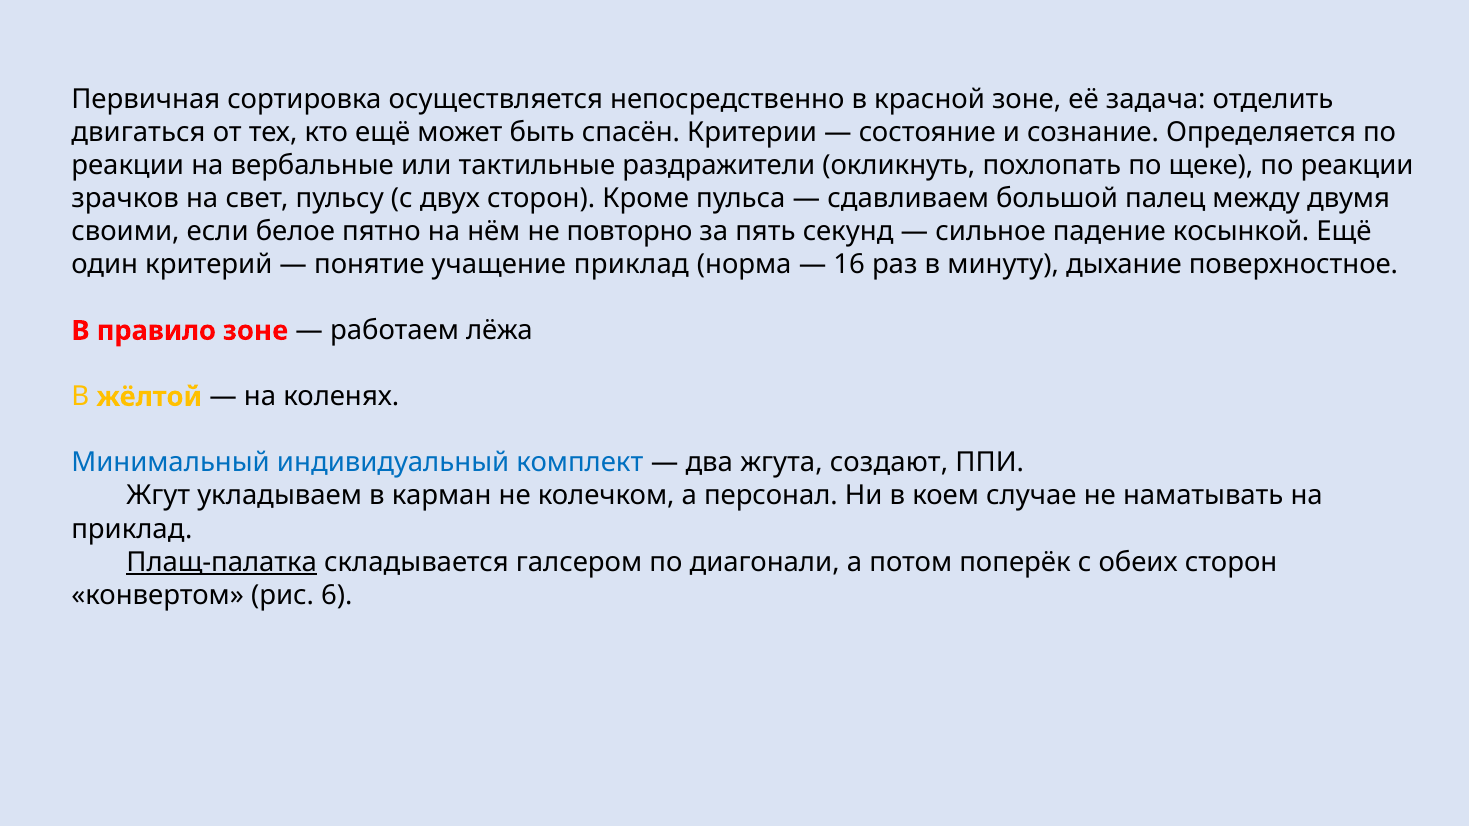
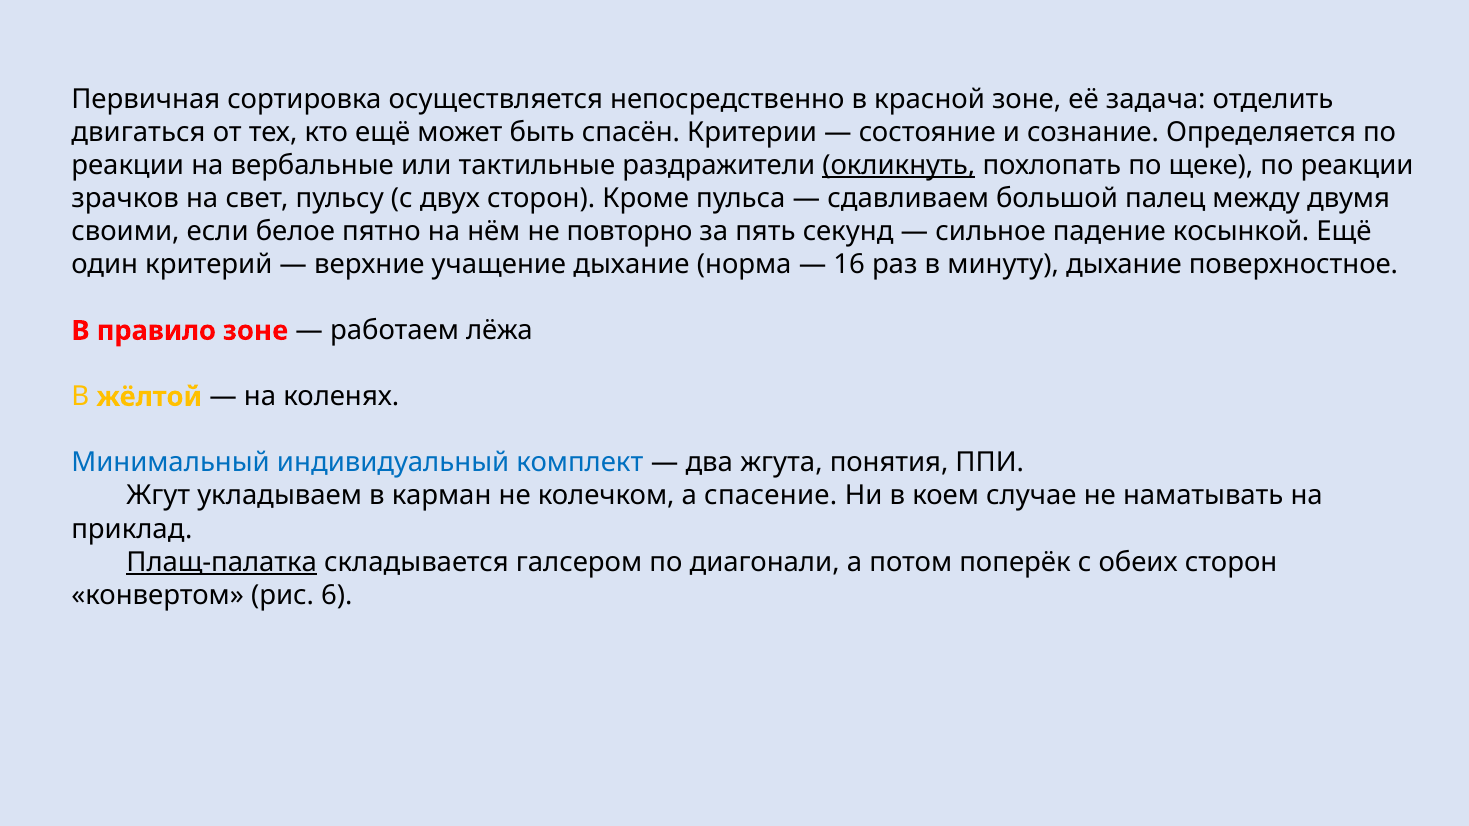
окликнуть underline: none -> present
понятие: понятие -> верхние
учащение приклад: приклад -> дыхание
создают: создают -> понятия
персонал: персонал -> спасение
